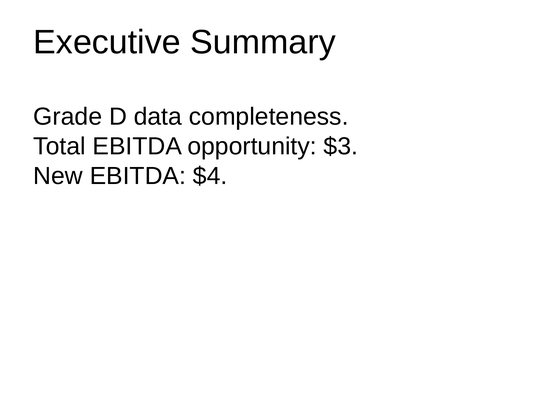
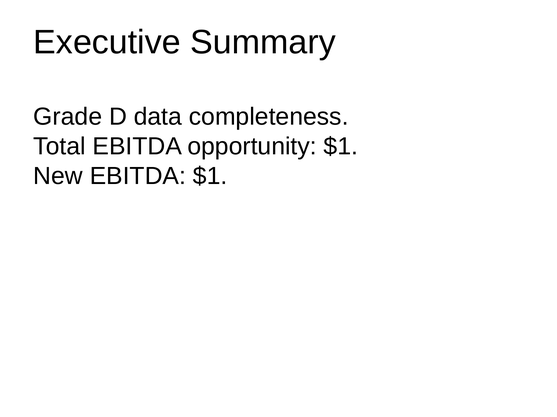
opportunity $3: $3 -> $1
EBITDA $4: $4 -> $1
